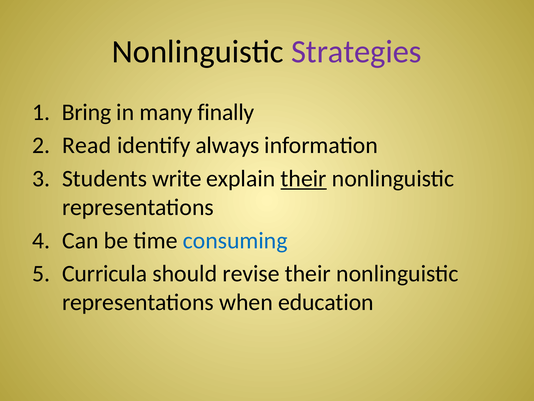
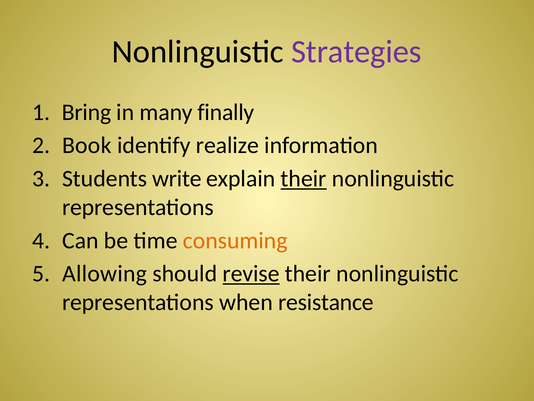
Read: Read -> Book
always: always -> realize
consuming colour: blue -> orange
Curricula: Curricula -> Allowing
revise underline: none -> present
education: education -> resistance
